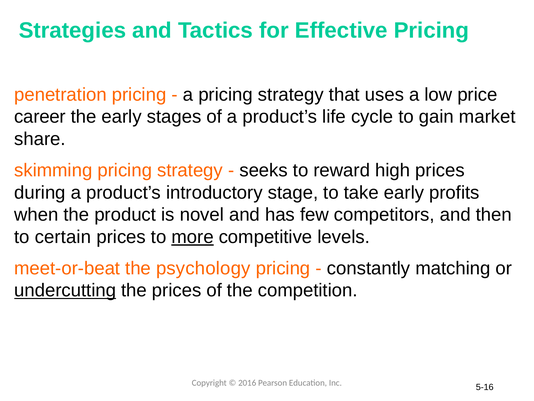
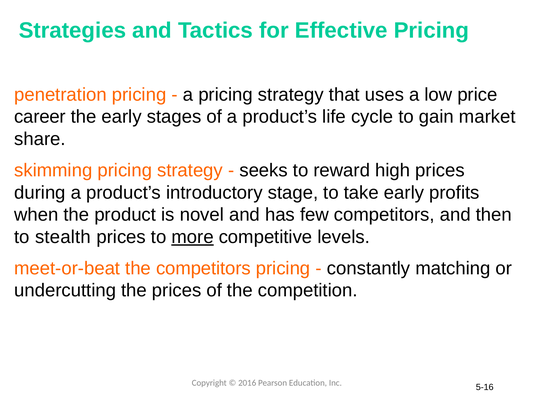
certain: certain -> stealth
the psychology: psychology -> competitors
undercutting underline: present -> none
